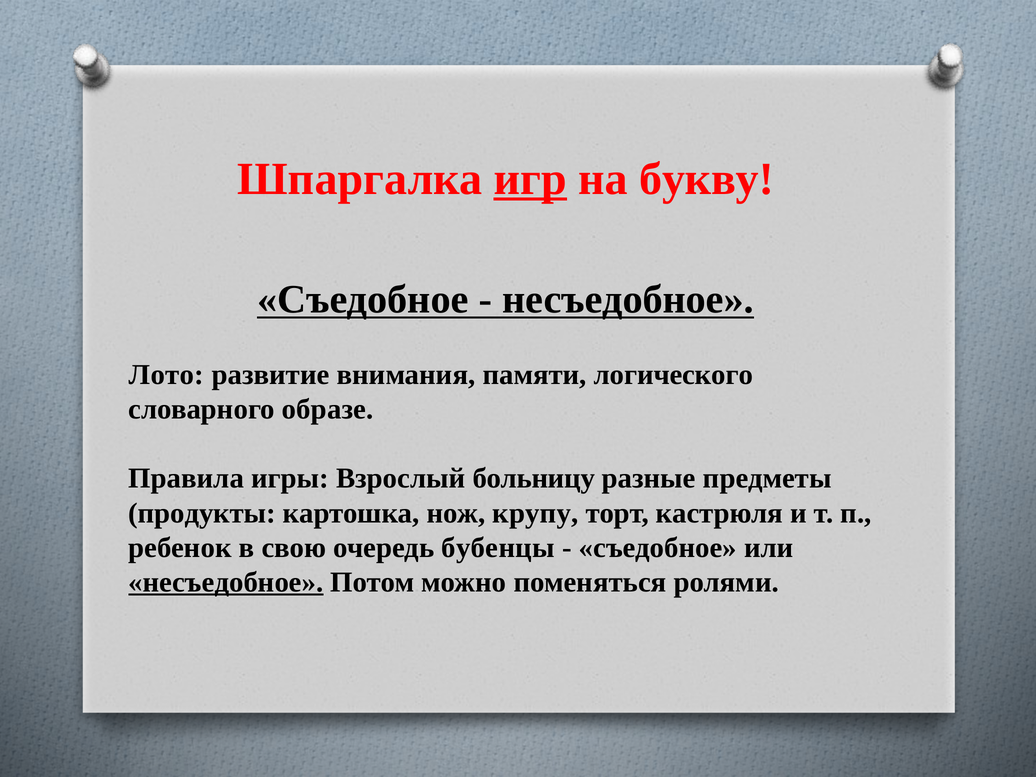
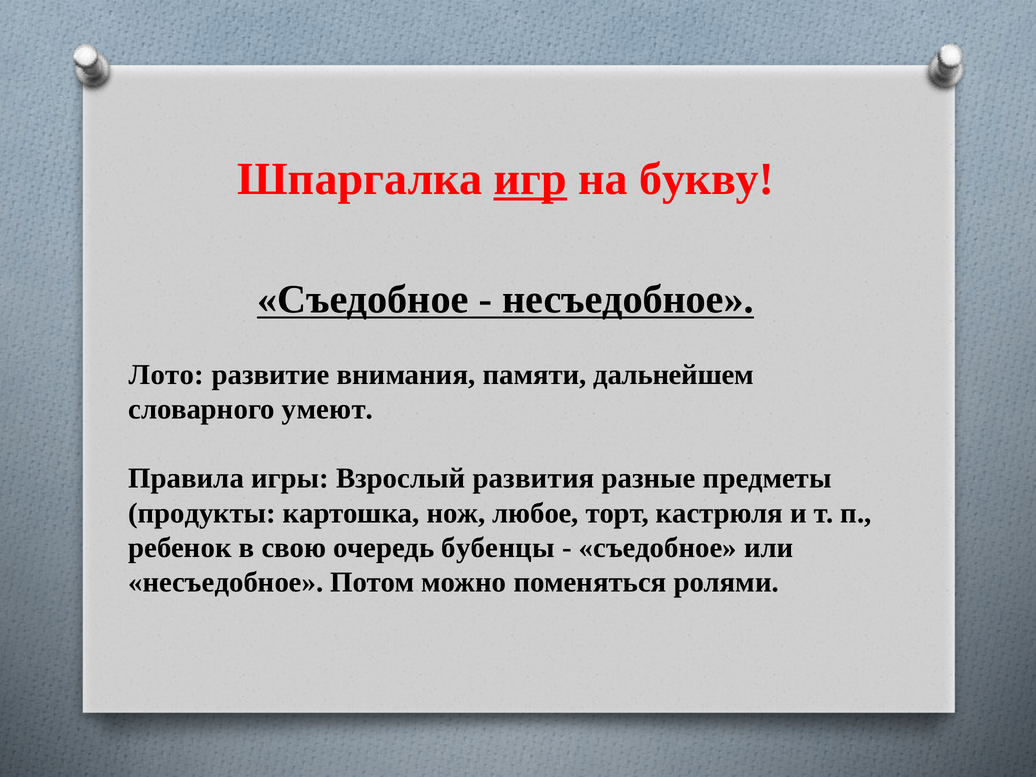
логического: логического -> дальнейшем
образе: образе -> умеют
больницу: больницу -> развития
крупу: крупу -> любое
несъедобное at (226, 582) underline: present -> none
